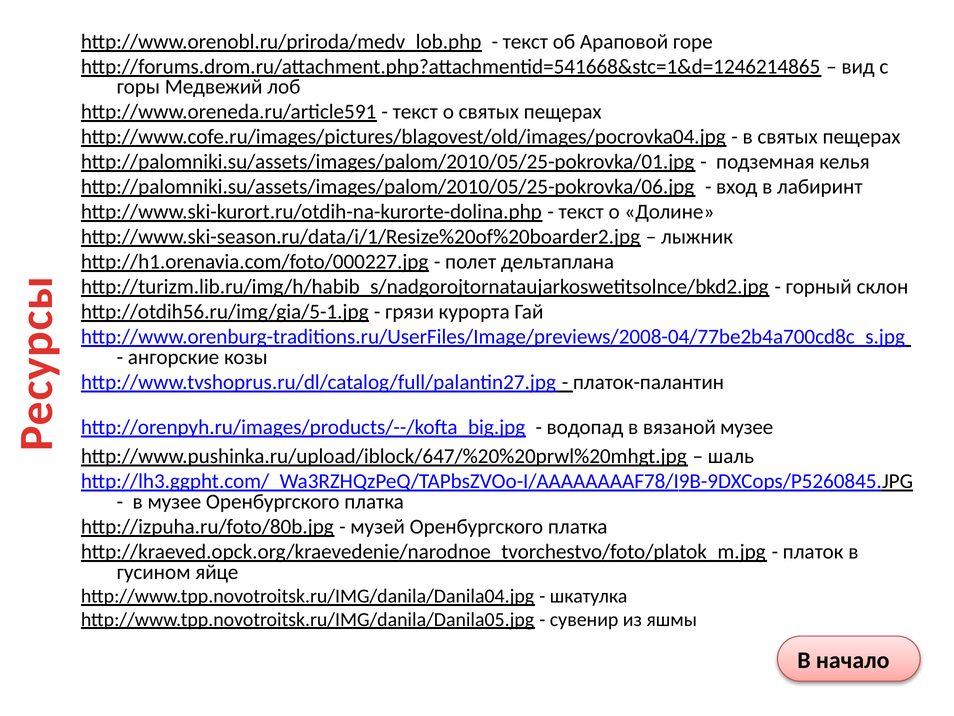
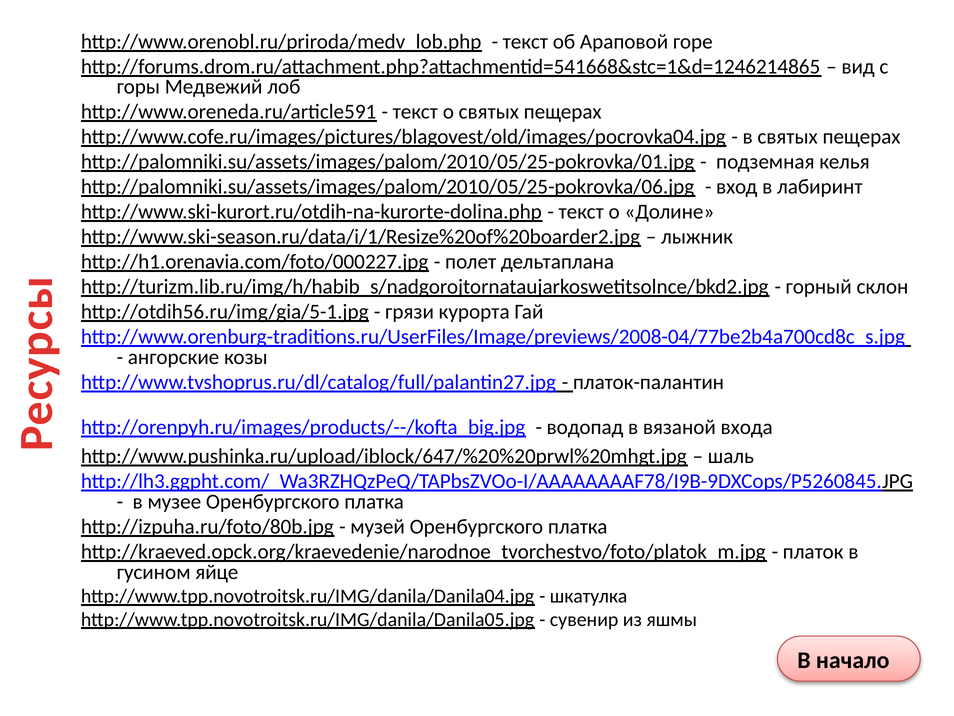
вязаной музее: музее -> входа
